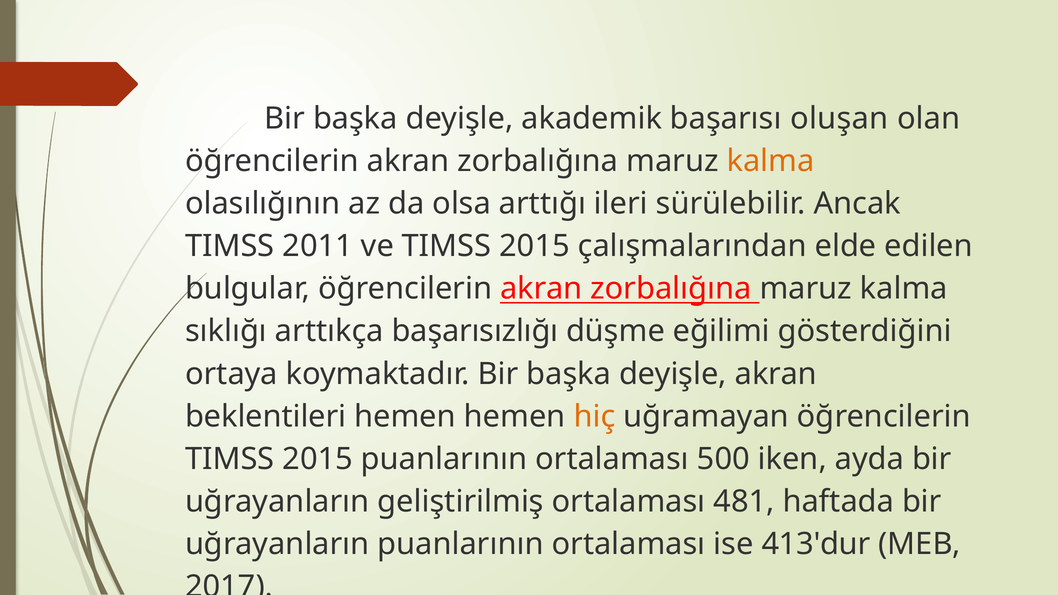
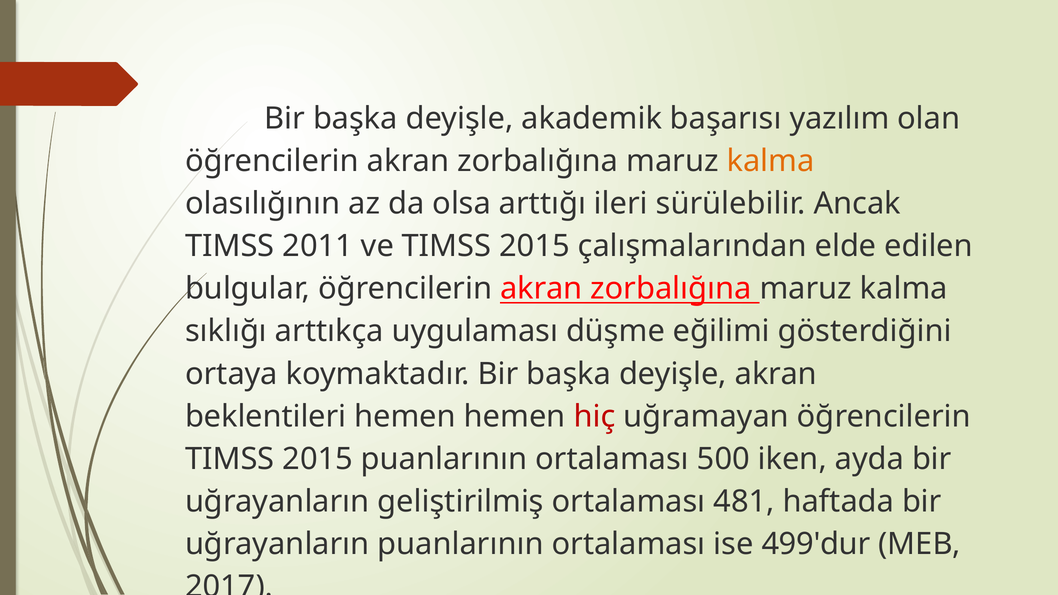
oluşan: oluşan -> yazılım
başarısızlığı: başarısızlığı -> uygulaması
hiç colour: orange -> red
413'dur: 413'dur -> 499'dur
